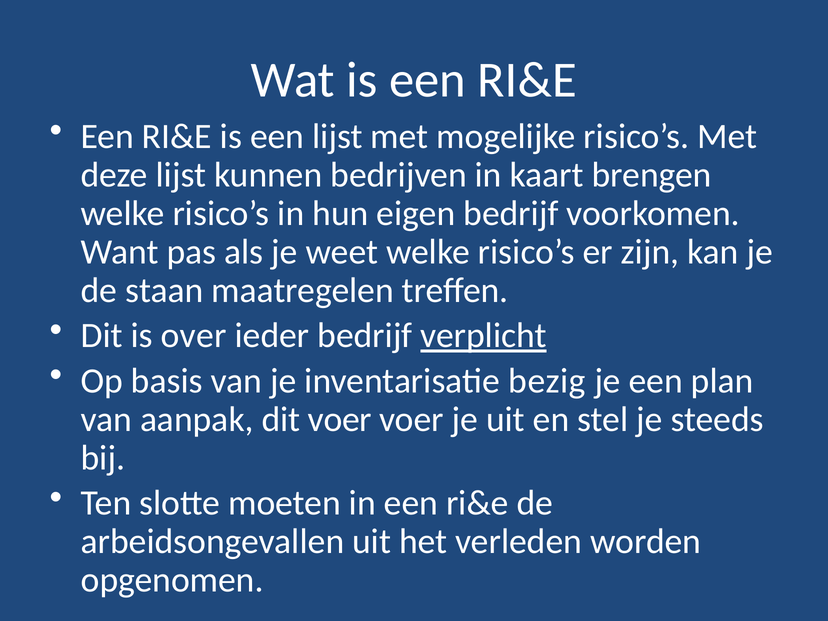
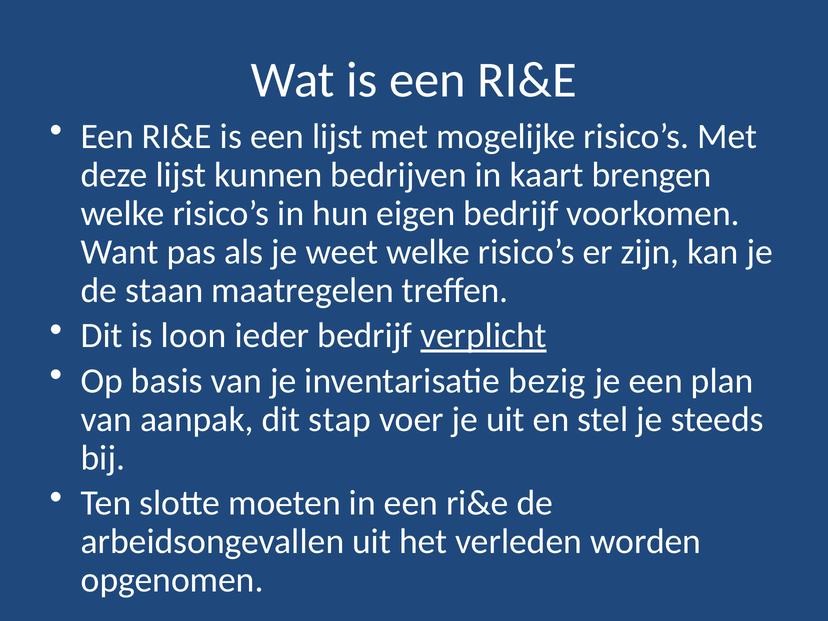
over: over -> loon
dit voer: voer -> stap
